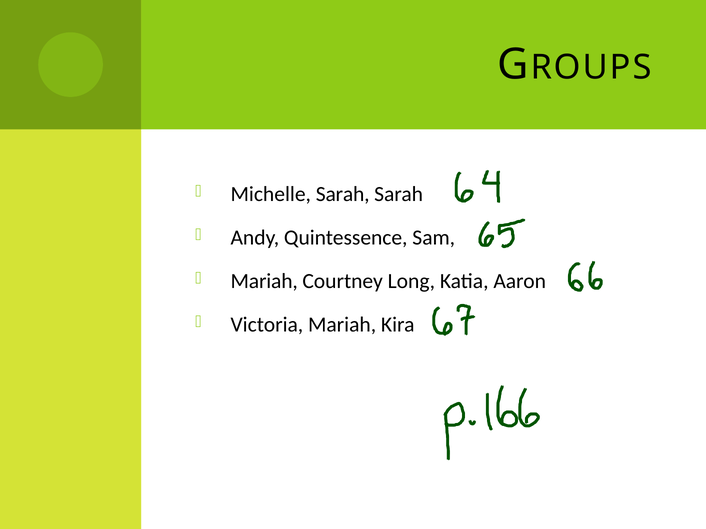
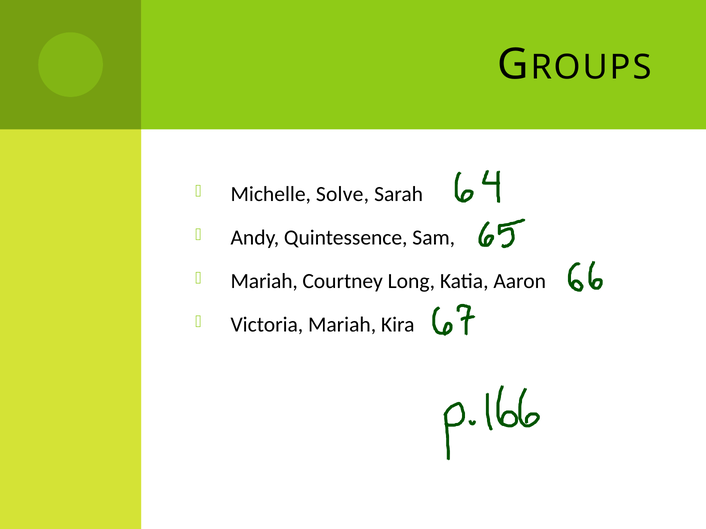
Michelle Sarah: Sarah -> Solve
